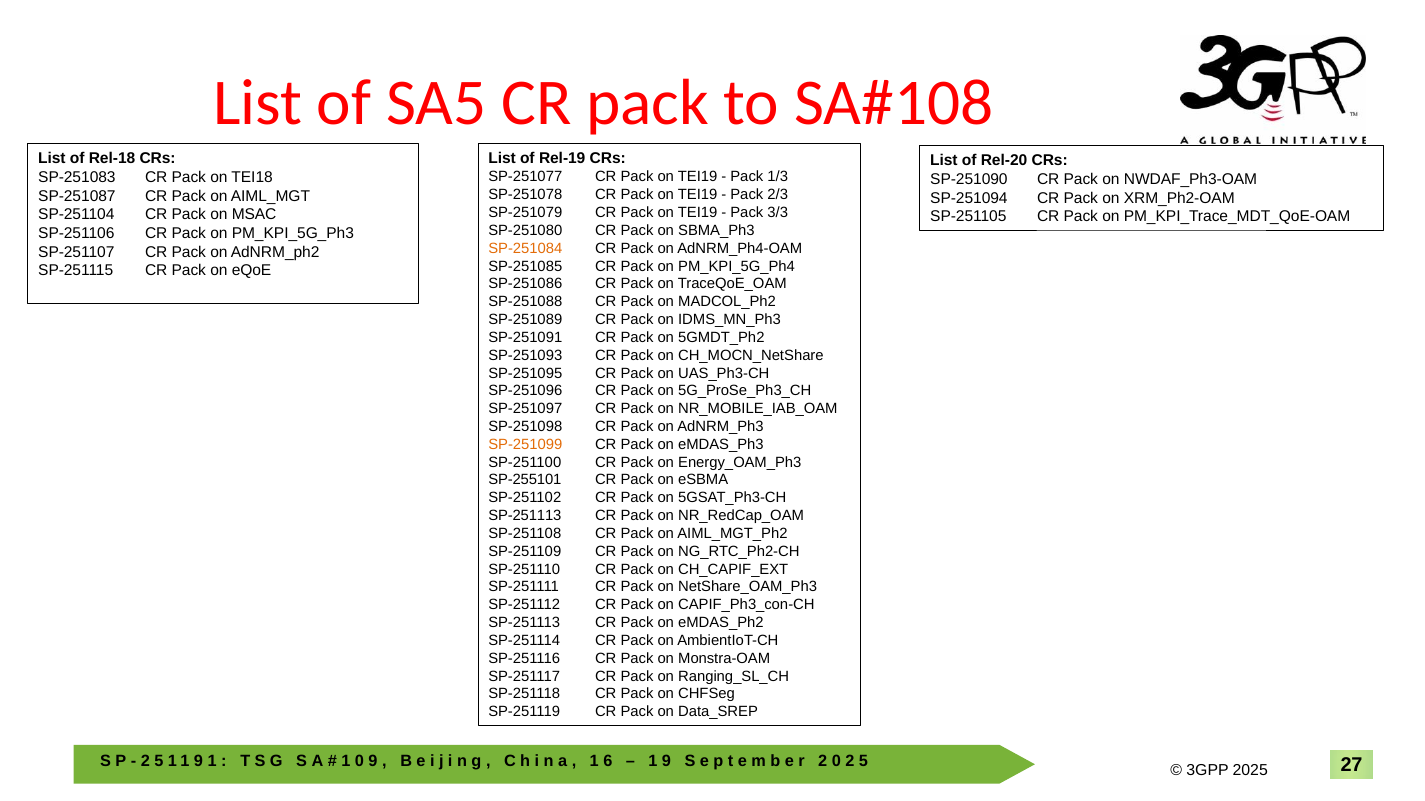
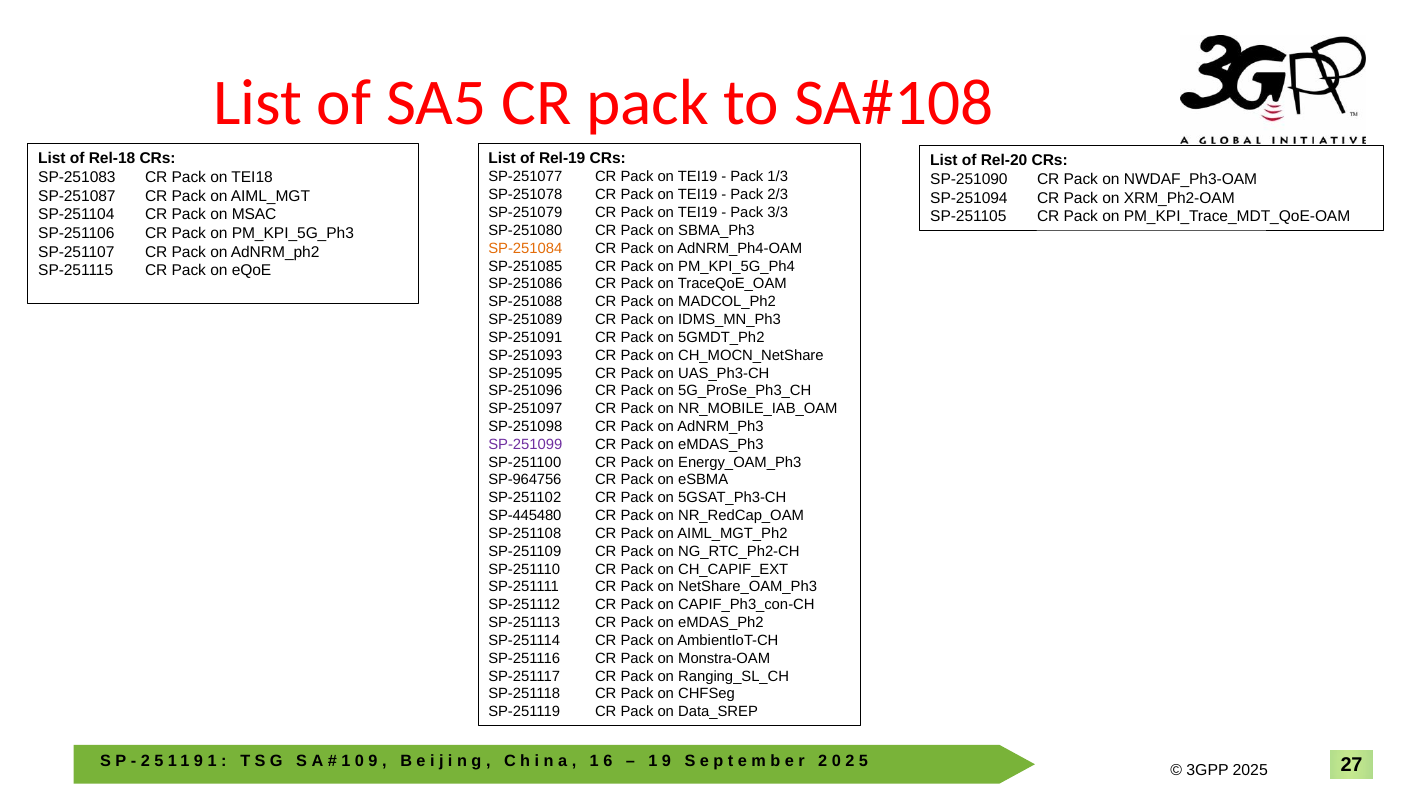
SP-251099 colour: orange -> purple
SP-255101: SP-255101 -> SP-964756
SP-251113 at (525, 516): SP-251113 -> SP-445480
